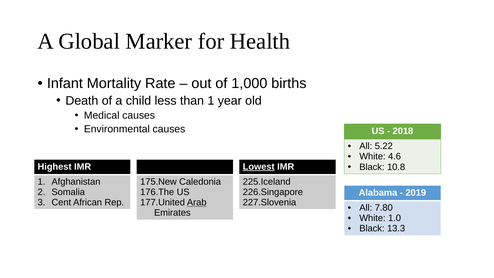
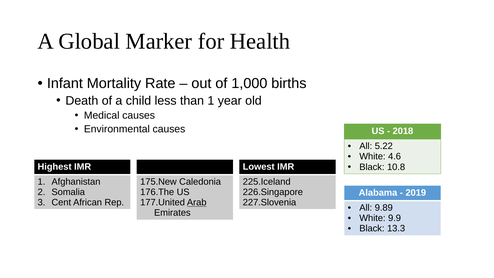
Lowest underline: present -> none
7.80: 7.80 -> 9.89
1.0: 1.0 -> 9.9
